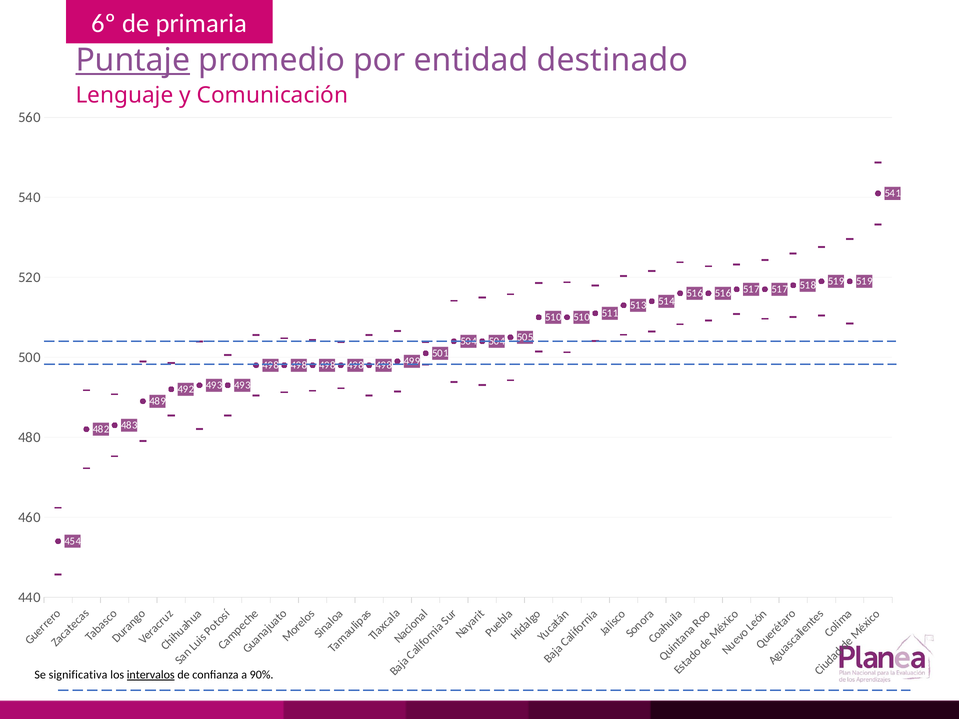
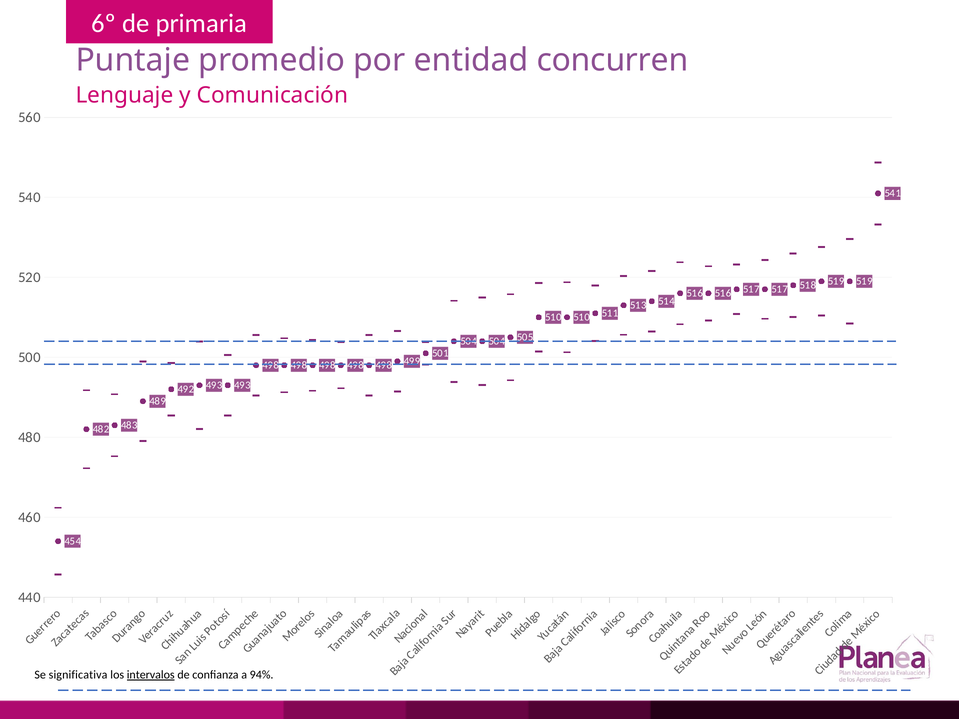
Puntaje underline: present -> none
destinado: destinado -> concurren
90%: 90% -> 94%
